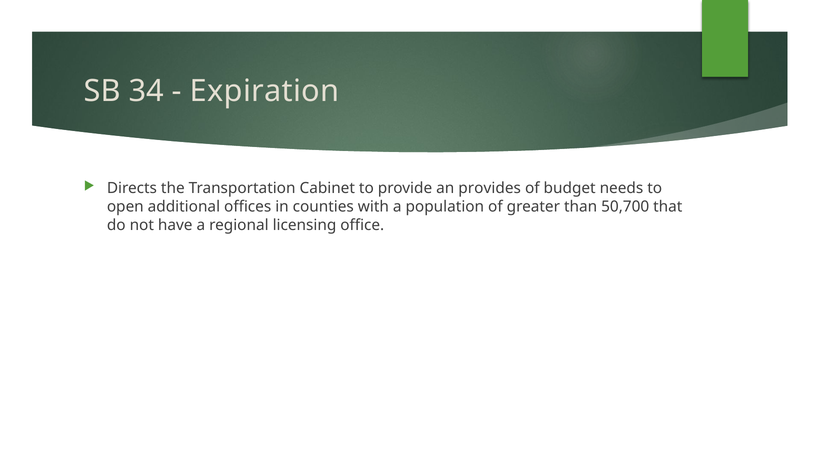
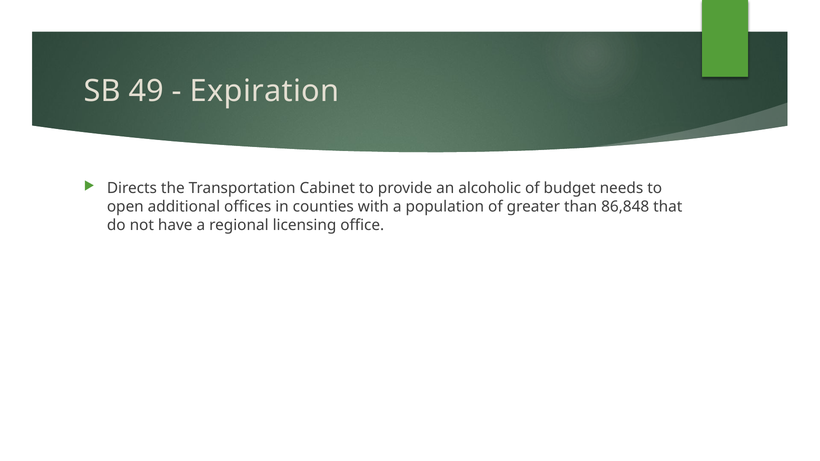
34: 34 -> 49
provides: provides -> alcoholic
50,700: 50,700 -> 86,848
